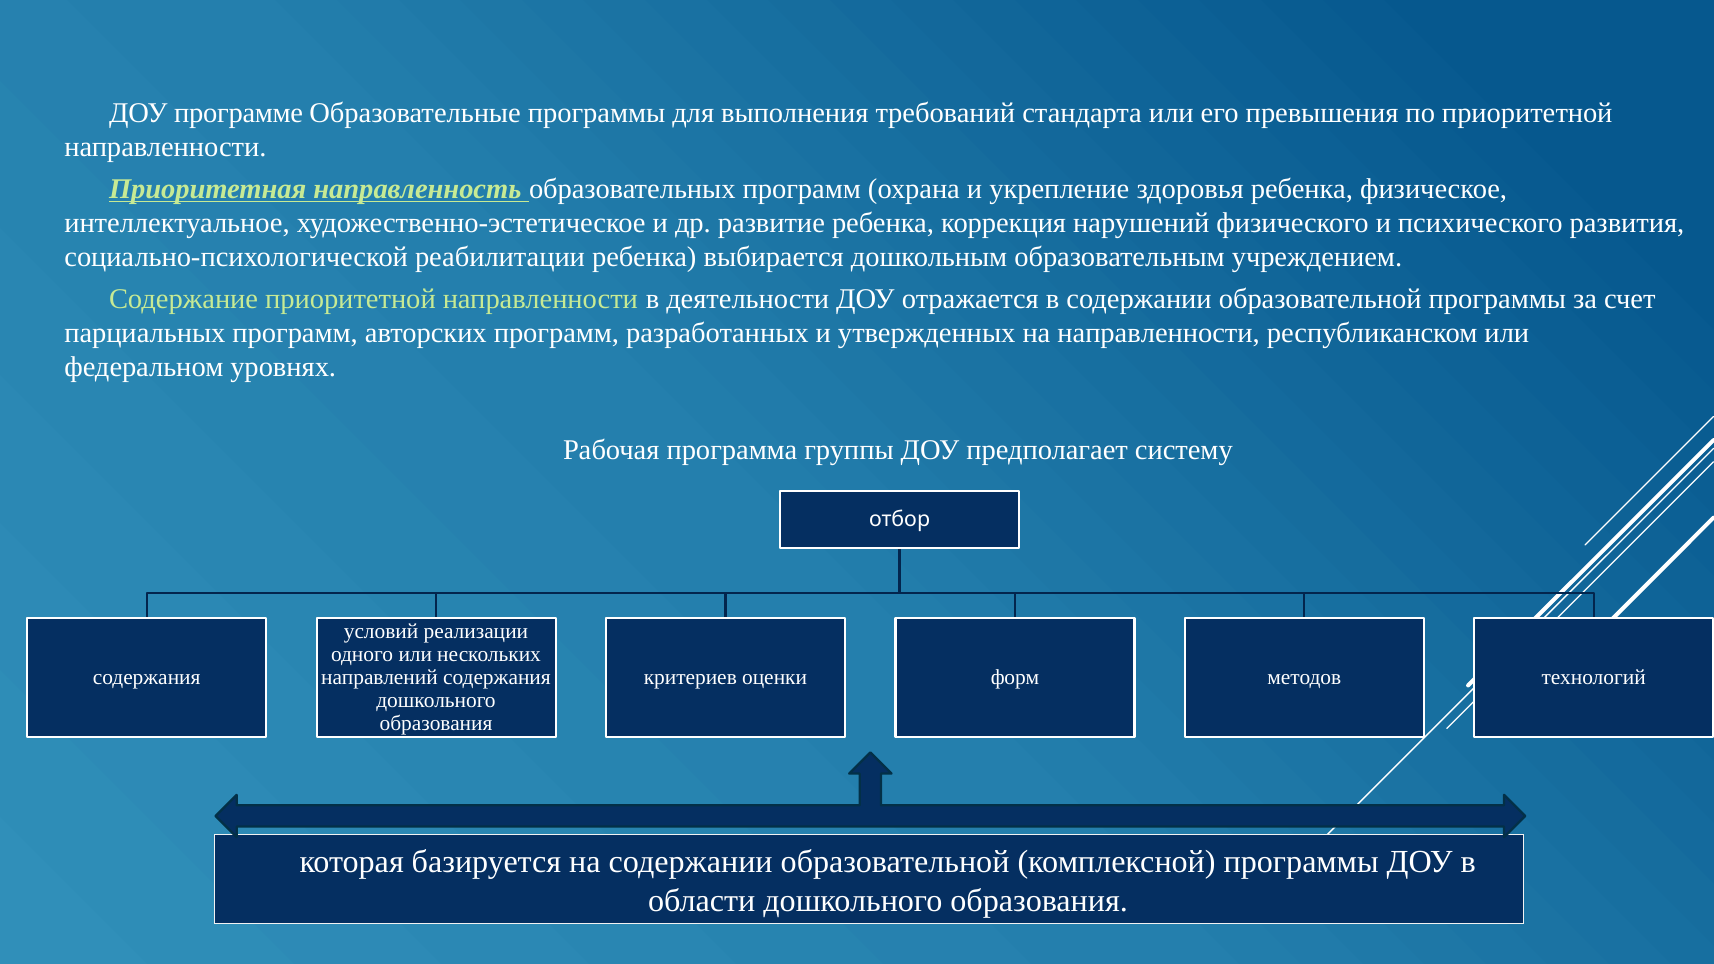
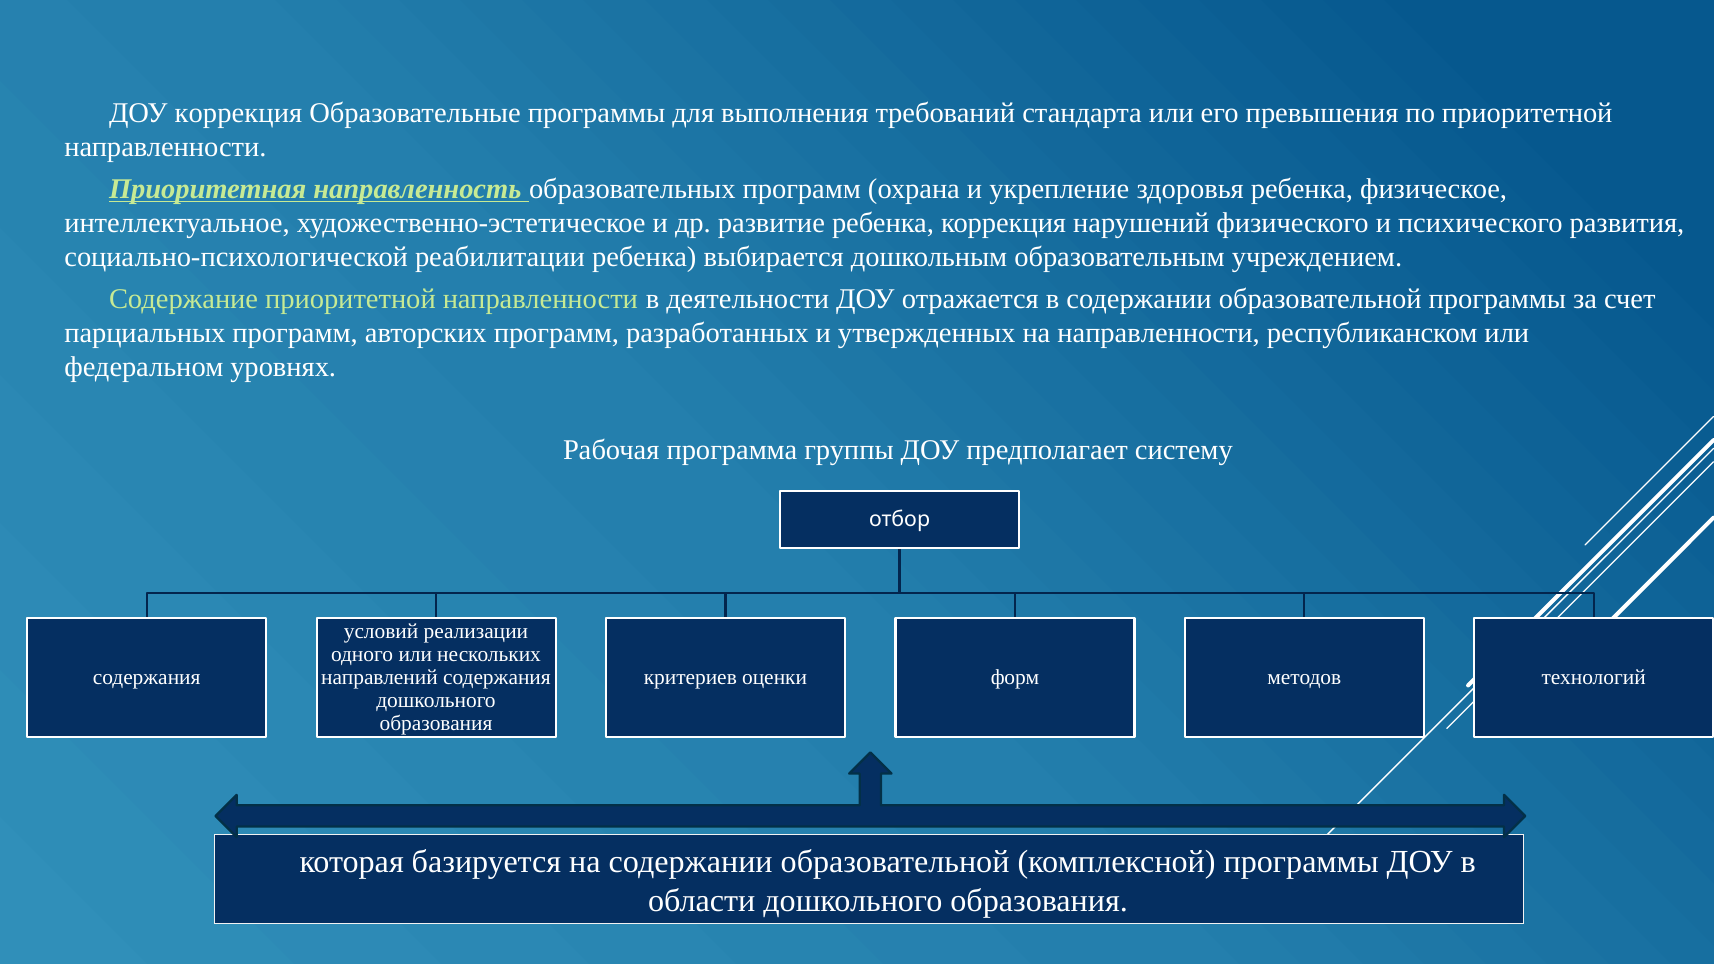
ДОУ программе: программе -> коррекция
